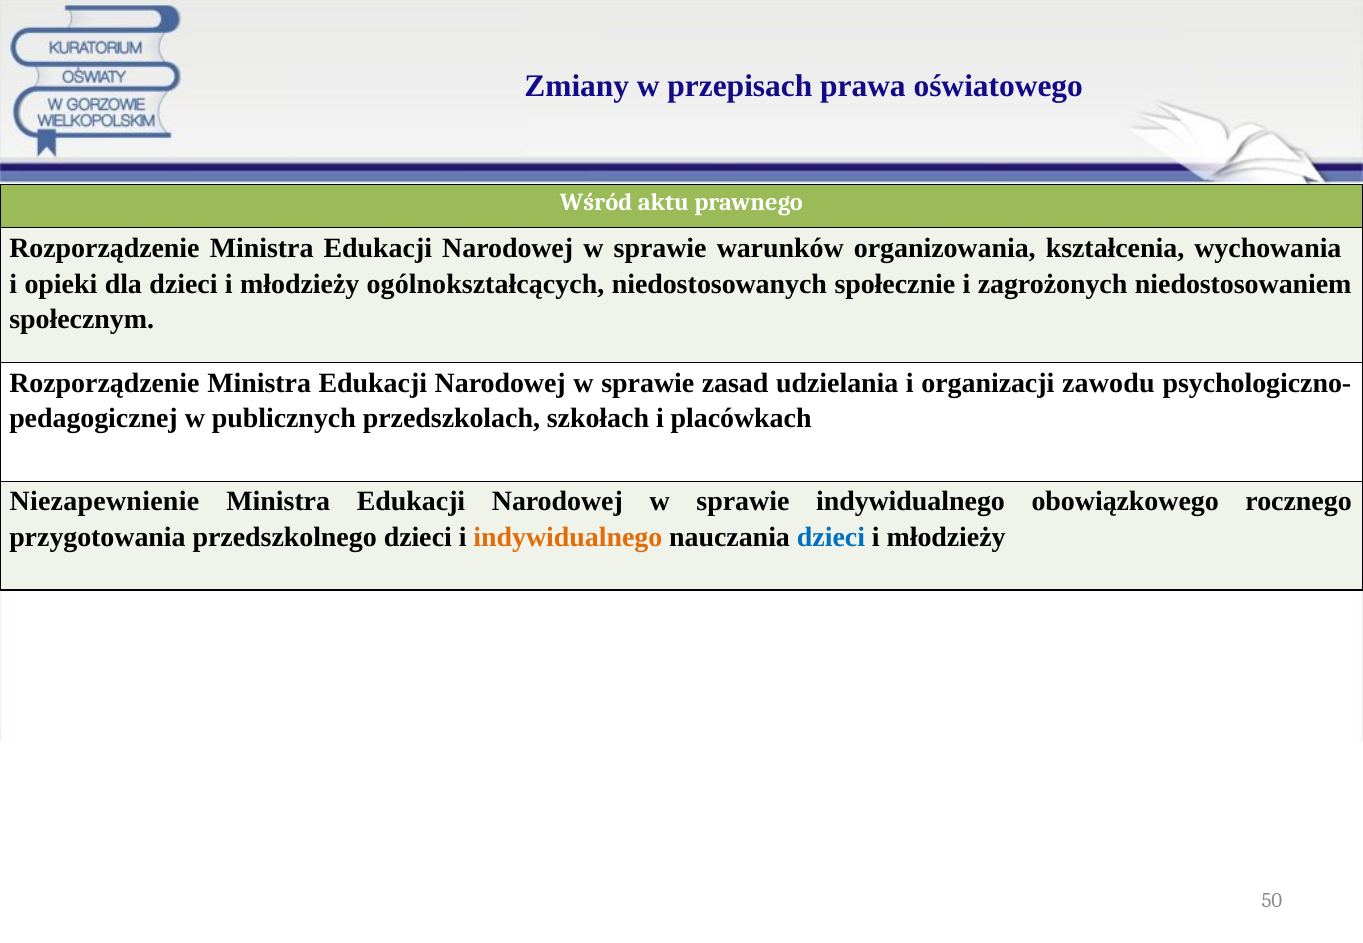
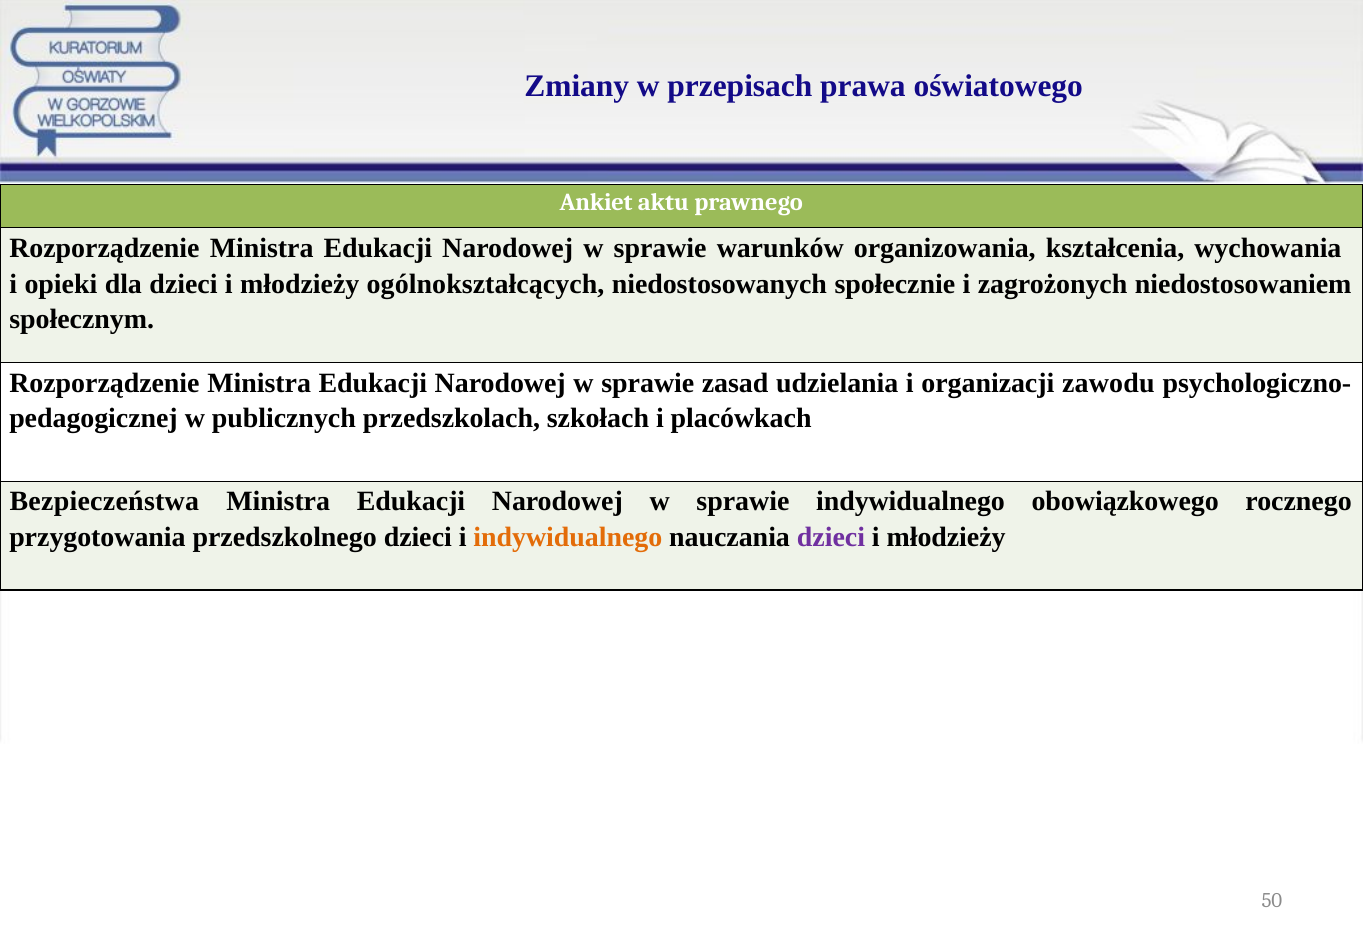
Wśród: Wśród -> Ankiet
Niezapewnienie: Niezapewnienie -> Bezpieczeństwa
dzieci at (831, 538) colour: blue -> purple
